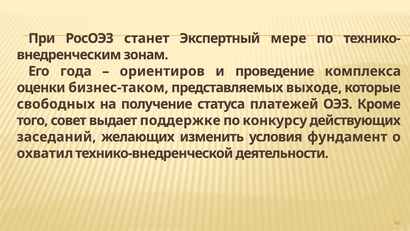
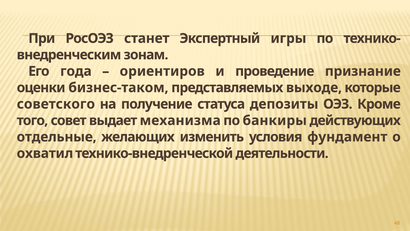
мере: мере -> игры
комплекса: комплекса -> признание
свободных: свободных -> советского
платежей: платежей -> депозиты
поддержке: поддержке -> механизма
конкурсу: конкурсу -> банкиры
заседаний: заседаний -> отдельные
